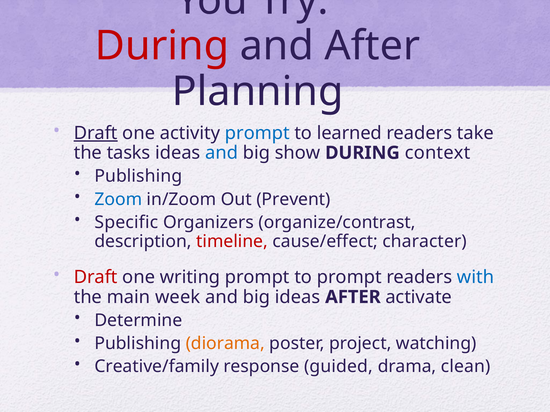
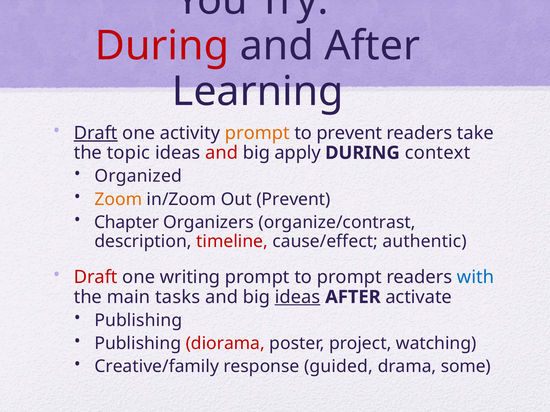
Planning: Planning -> Learning
prompt at (257, 133) colour: blue -> orange
to learned: learned -> prevent
tasks: tasks -> topic
and at (222, 153) colour: blue -> red
show: show -> apply
Publishing at (138, 176): Publishing -> Organized
Zoom colour: blue -> orange
Specific: Specific -> Chapter
character: character -> authentic
week: week -> tasks
ideas at (298, 297) underline: none -> present
Determine at (138, 321): Determine -> Publishing
diorama colour: orange -> red
clean: clean -> some
